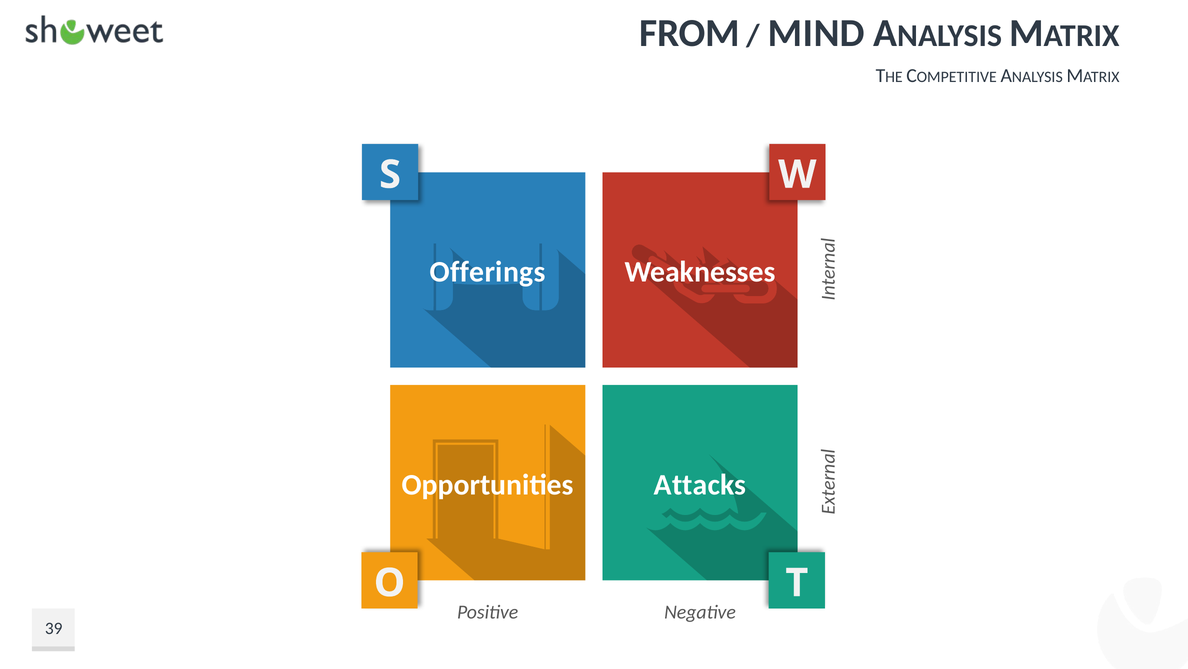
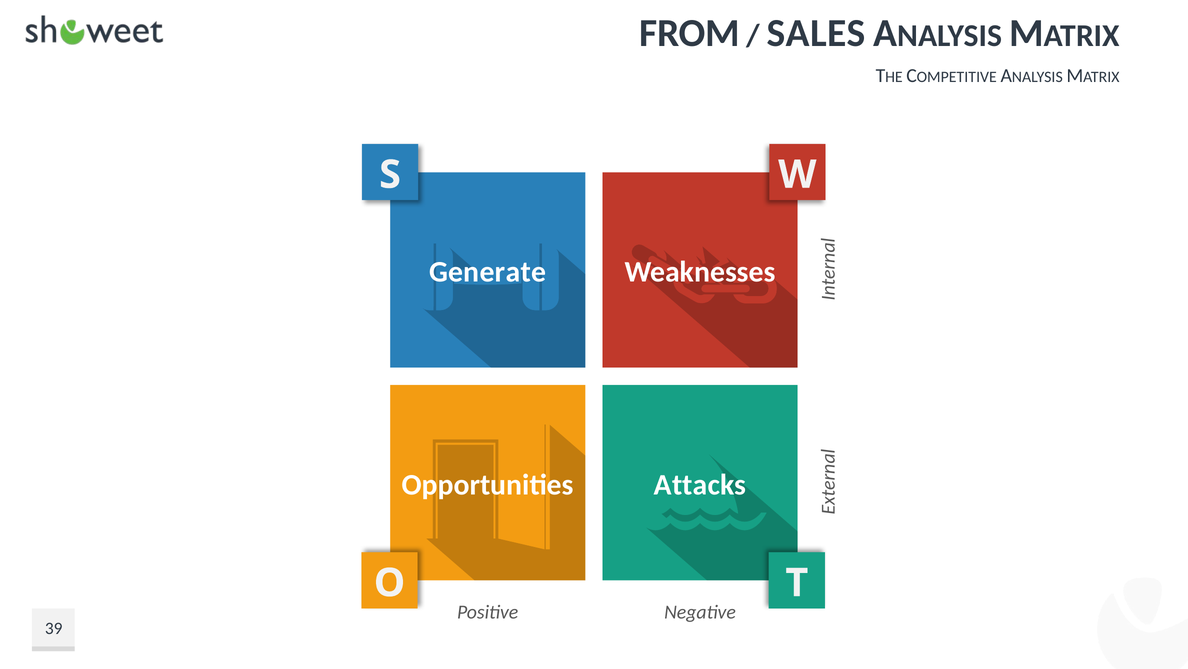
MIND: MIND -> SALES
Offerings: Offerings -> Generate
